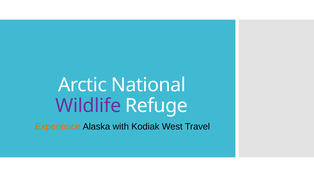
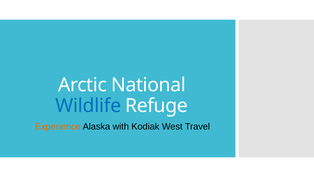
Wildlife colour: purple -> blue
